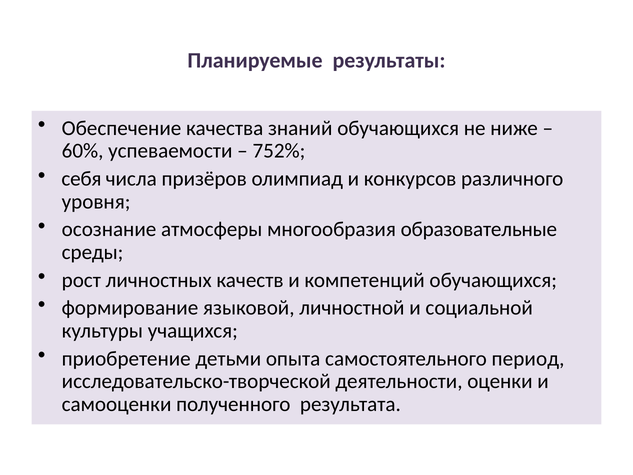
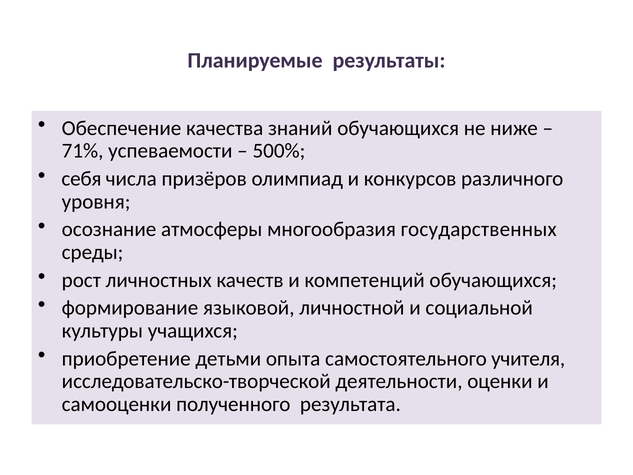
60%: 60% -> 71%
752%: 752% -> 500%
образовательные: образовательные -> государственных
период: период -> учителя
